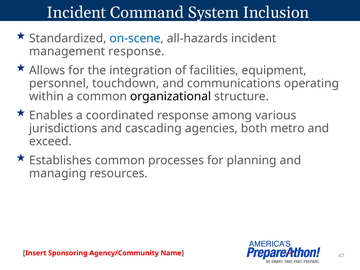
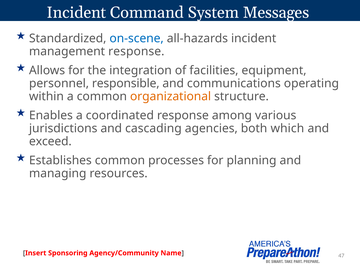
Inclusion: Inclusion -> Messages
touchdown: touchdown -> responsible
organizational colour: black -> orange
metro: metro -> which
